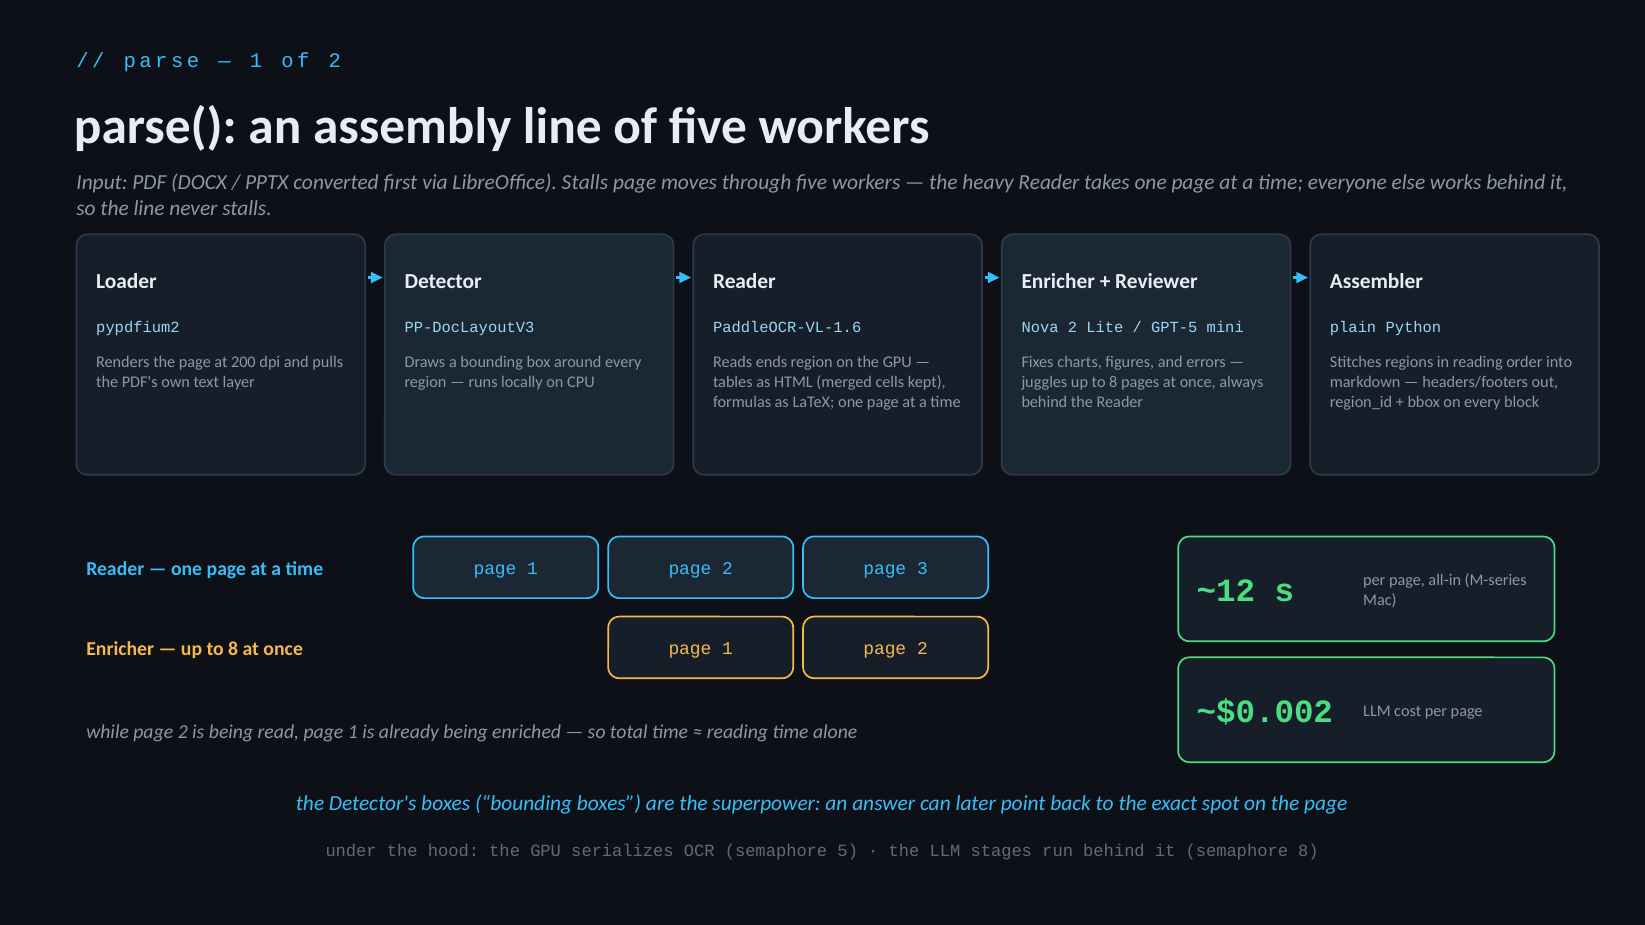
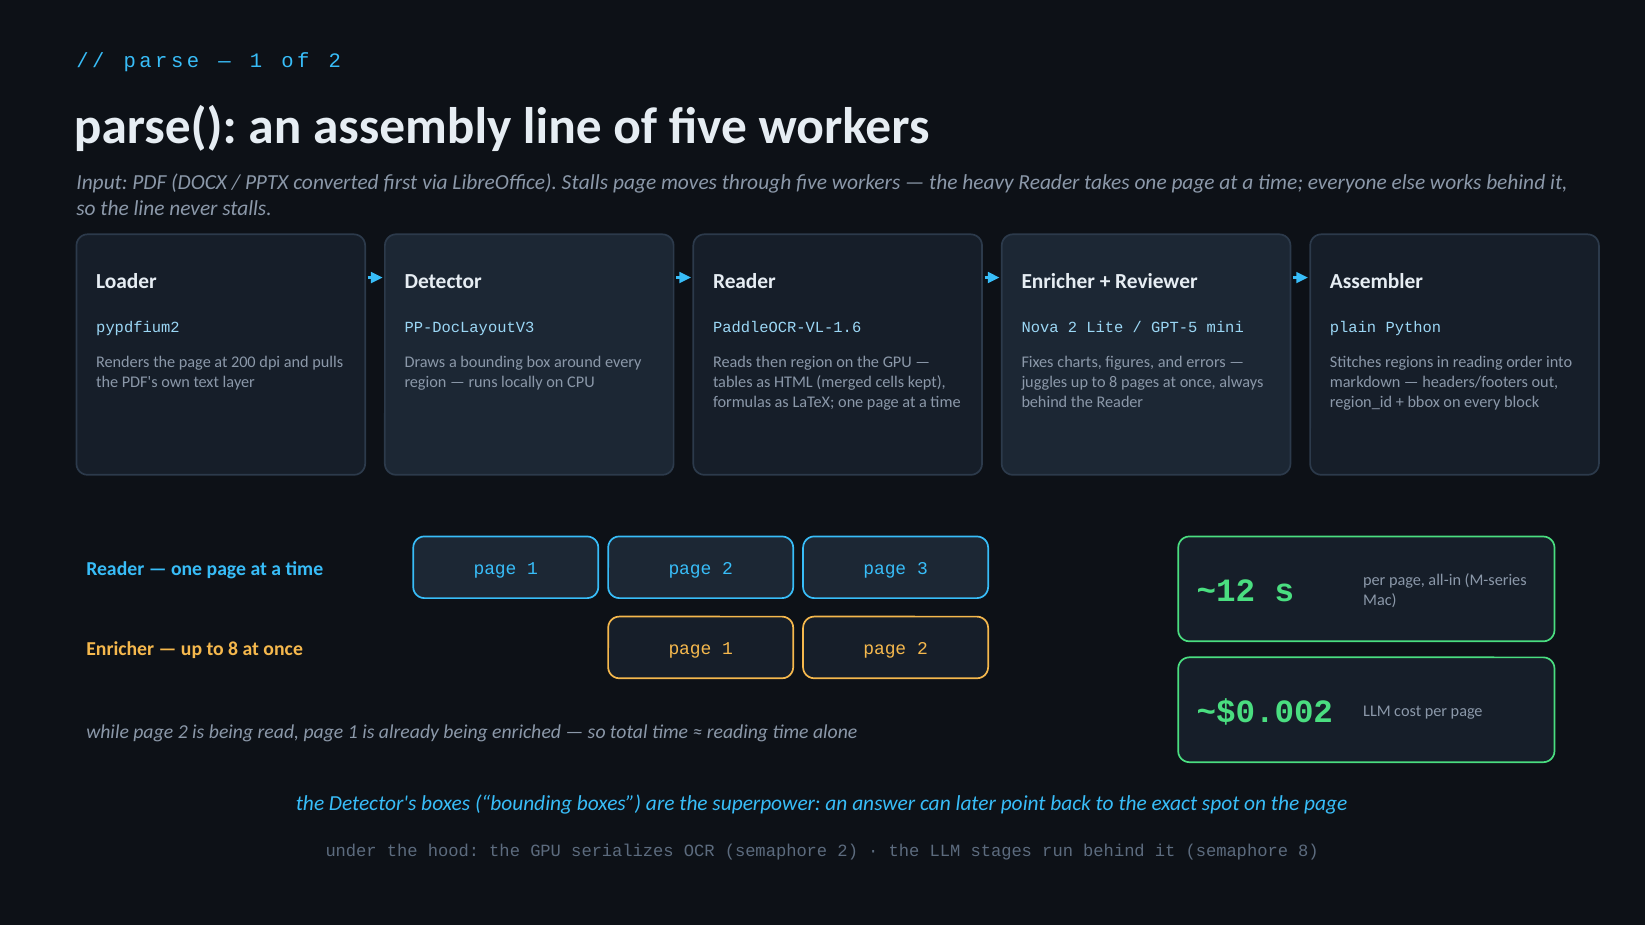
ends: ends -> then
semaphore 5: 5 -> 2
